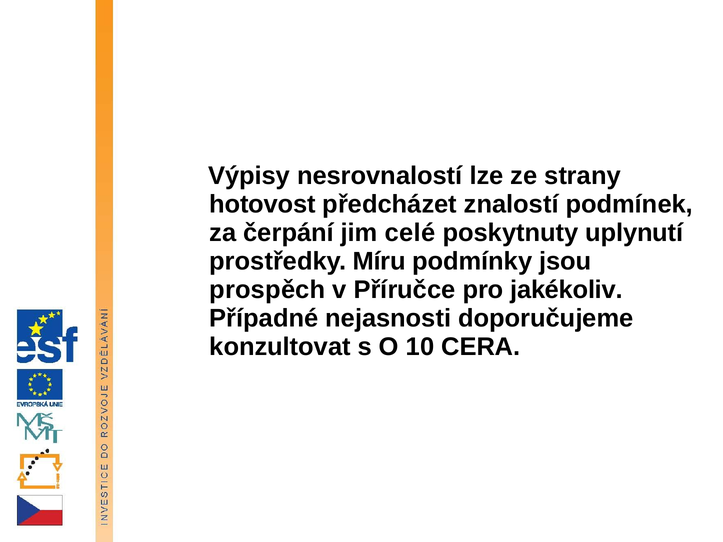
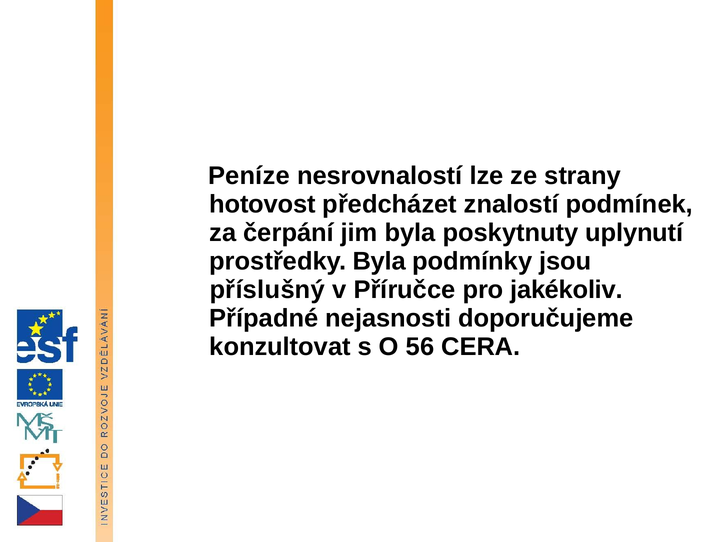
Výpisy: Výpisy -> Peníze
jim celé: celé -> byla
prostředky Míru: Míru -> Byla
prospěch: prospěch -> příslušný
10: 10 -> 56
